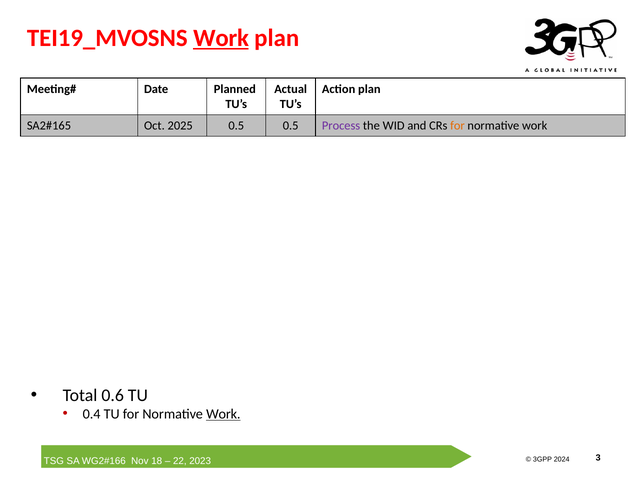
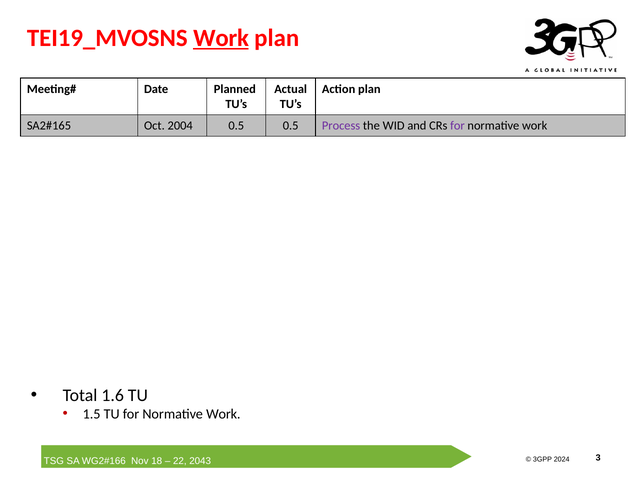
2025: 2025 -> 2004
for at (457, 125) colour: orange -> purple
0.6: 0.6 -> 1.6
0.4: 0.4 -> 1.5
Work at (223, 414) underline: present -> none
2023: 2023 -> 2043
